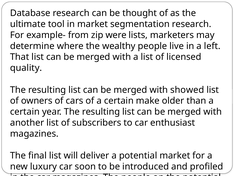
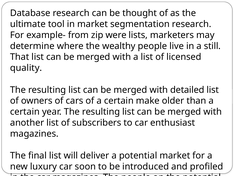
left: left -> still
showed: showed -> detailed
